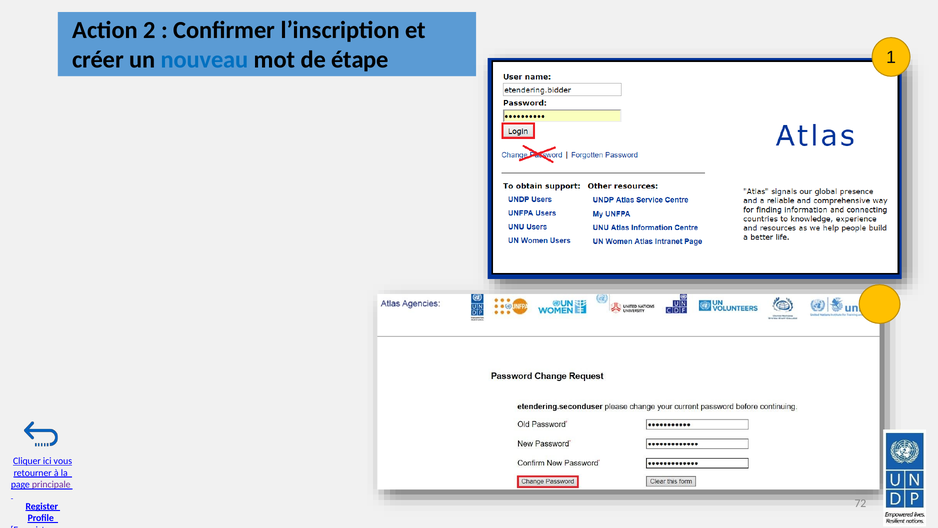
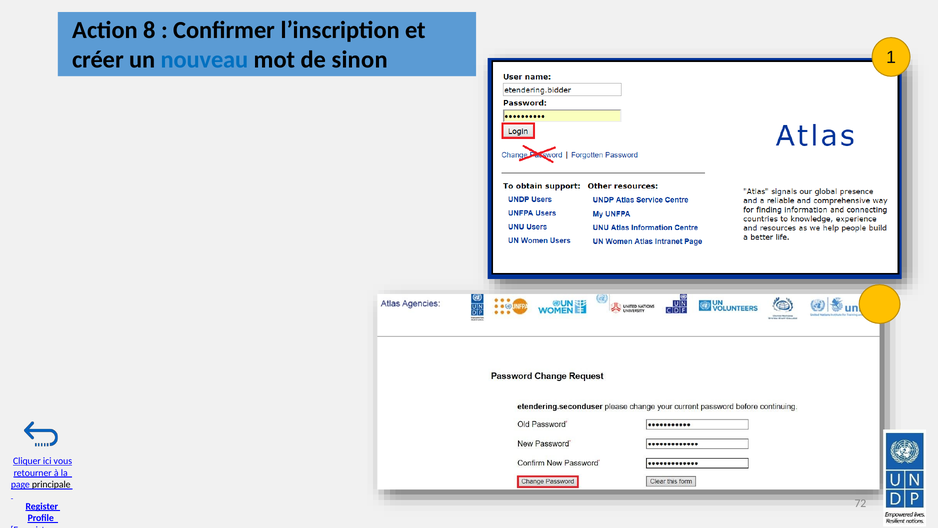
2: 2 -> 8
étape: étape -> sinon
principale colour: purple -> black
